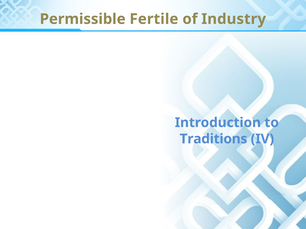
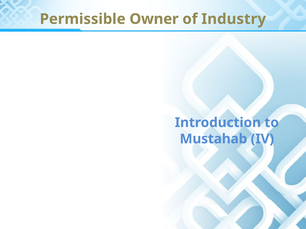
Fertile: Fertile -> Owner
Traditions: Traditions -> Mustahab
